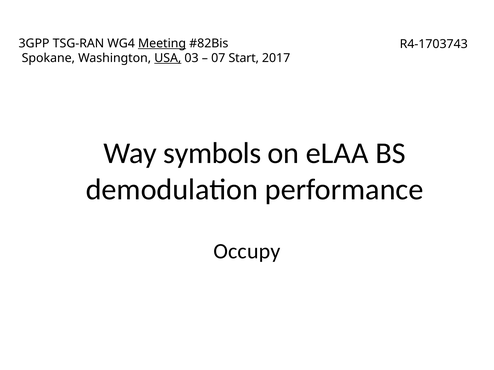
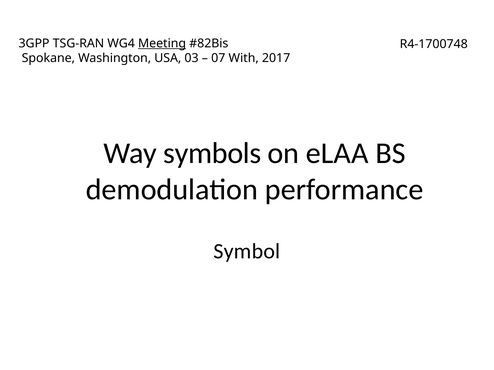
R4-1703743: R4-1703743 -> R4-1700748
USA underline: present -> none
Start: Start -> With
Occupy: Occupy -> Symbol
